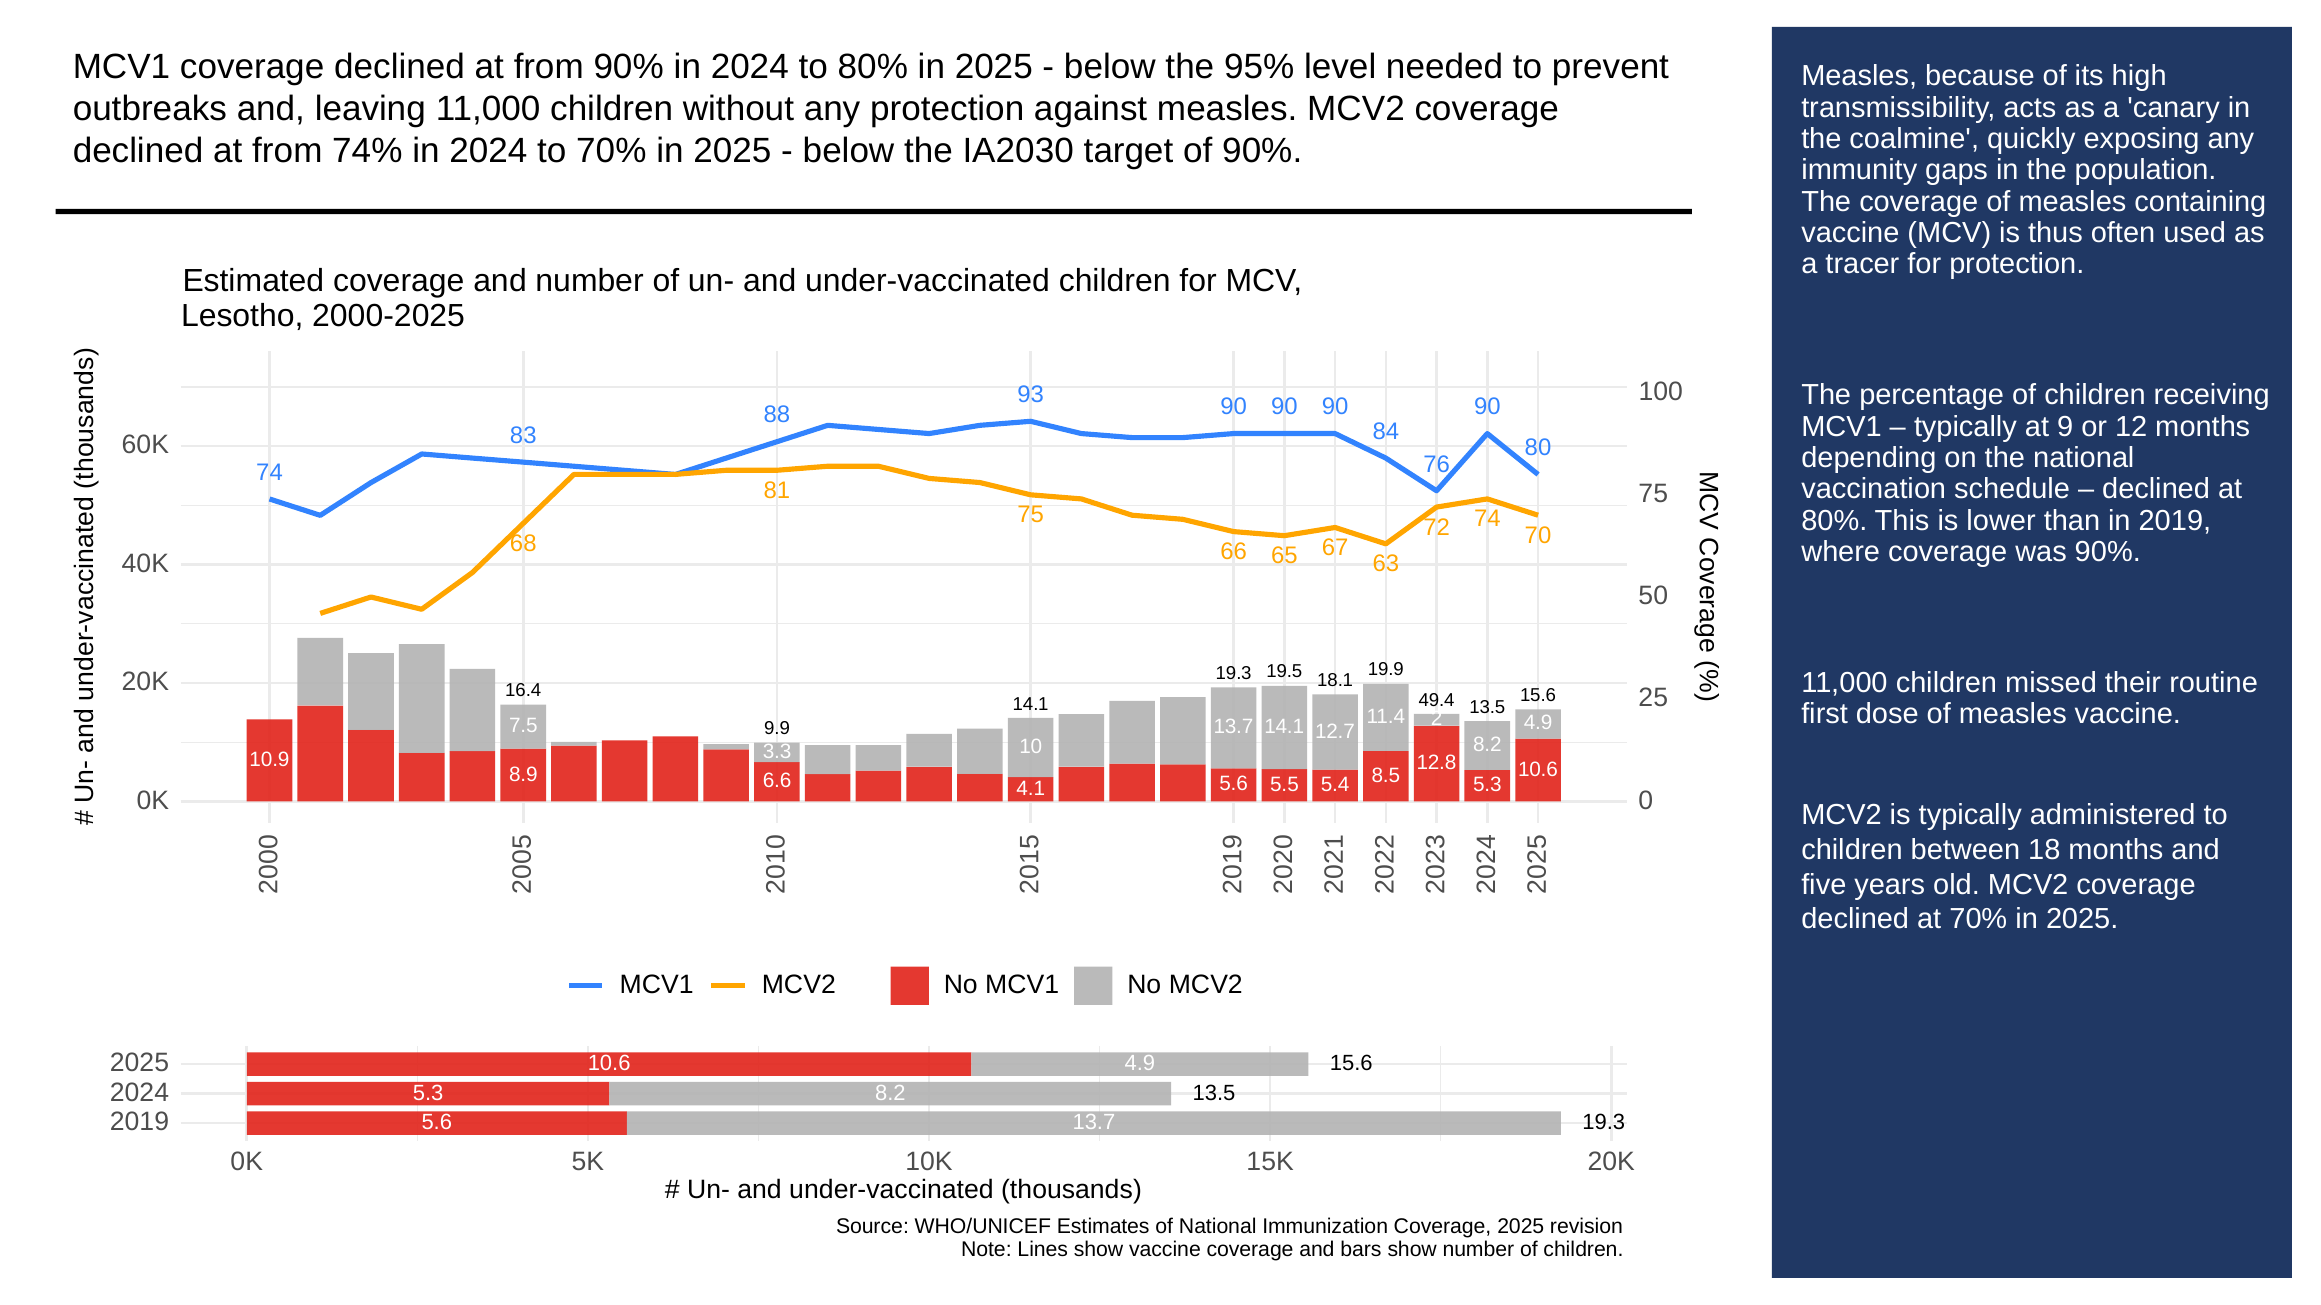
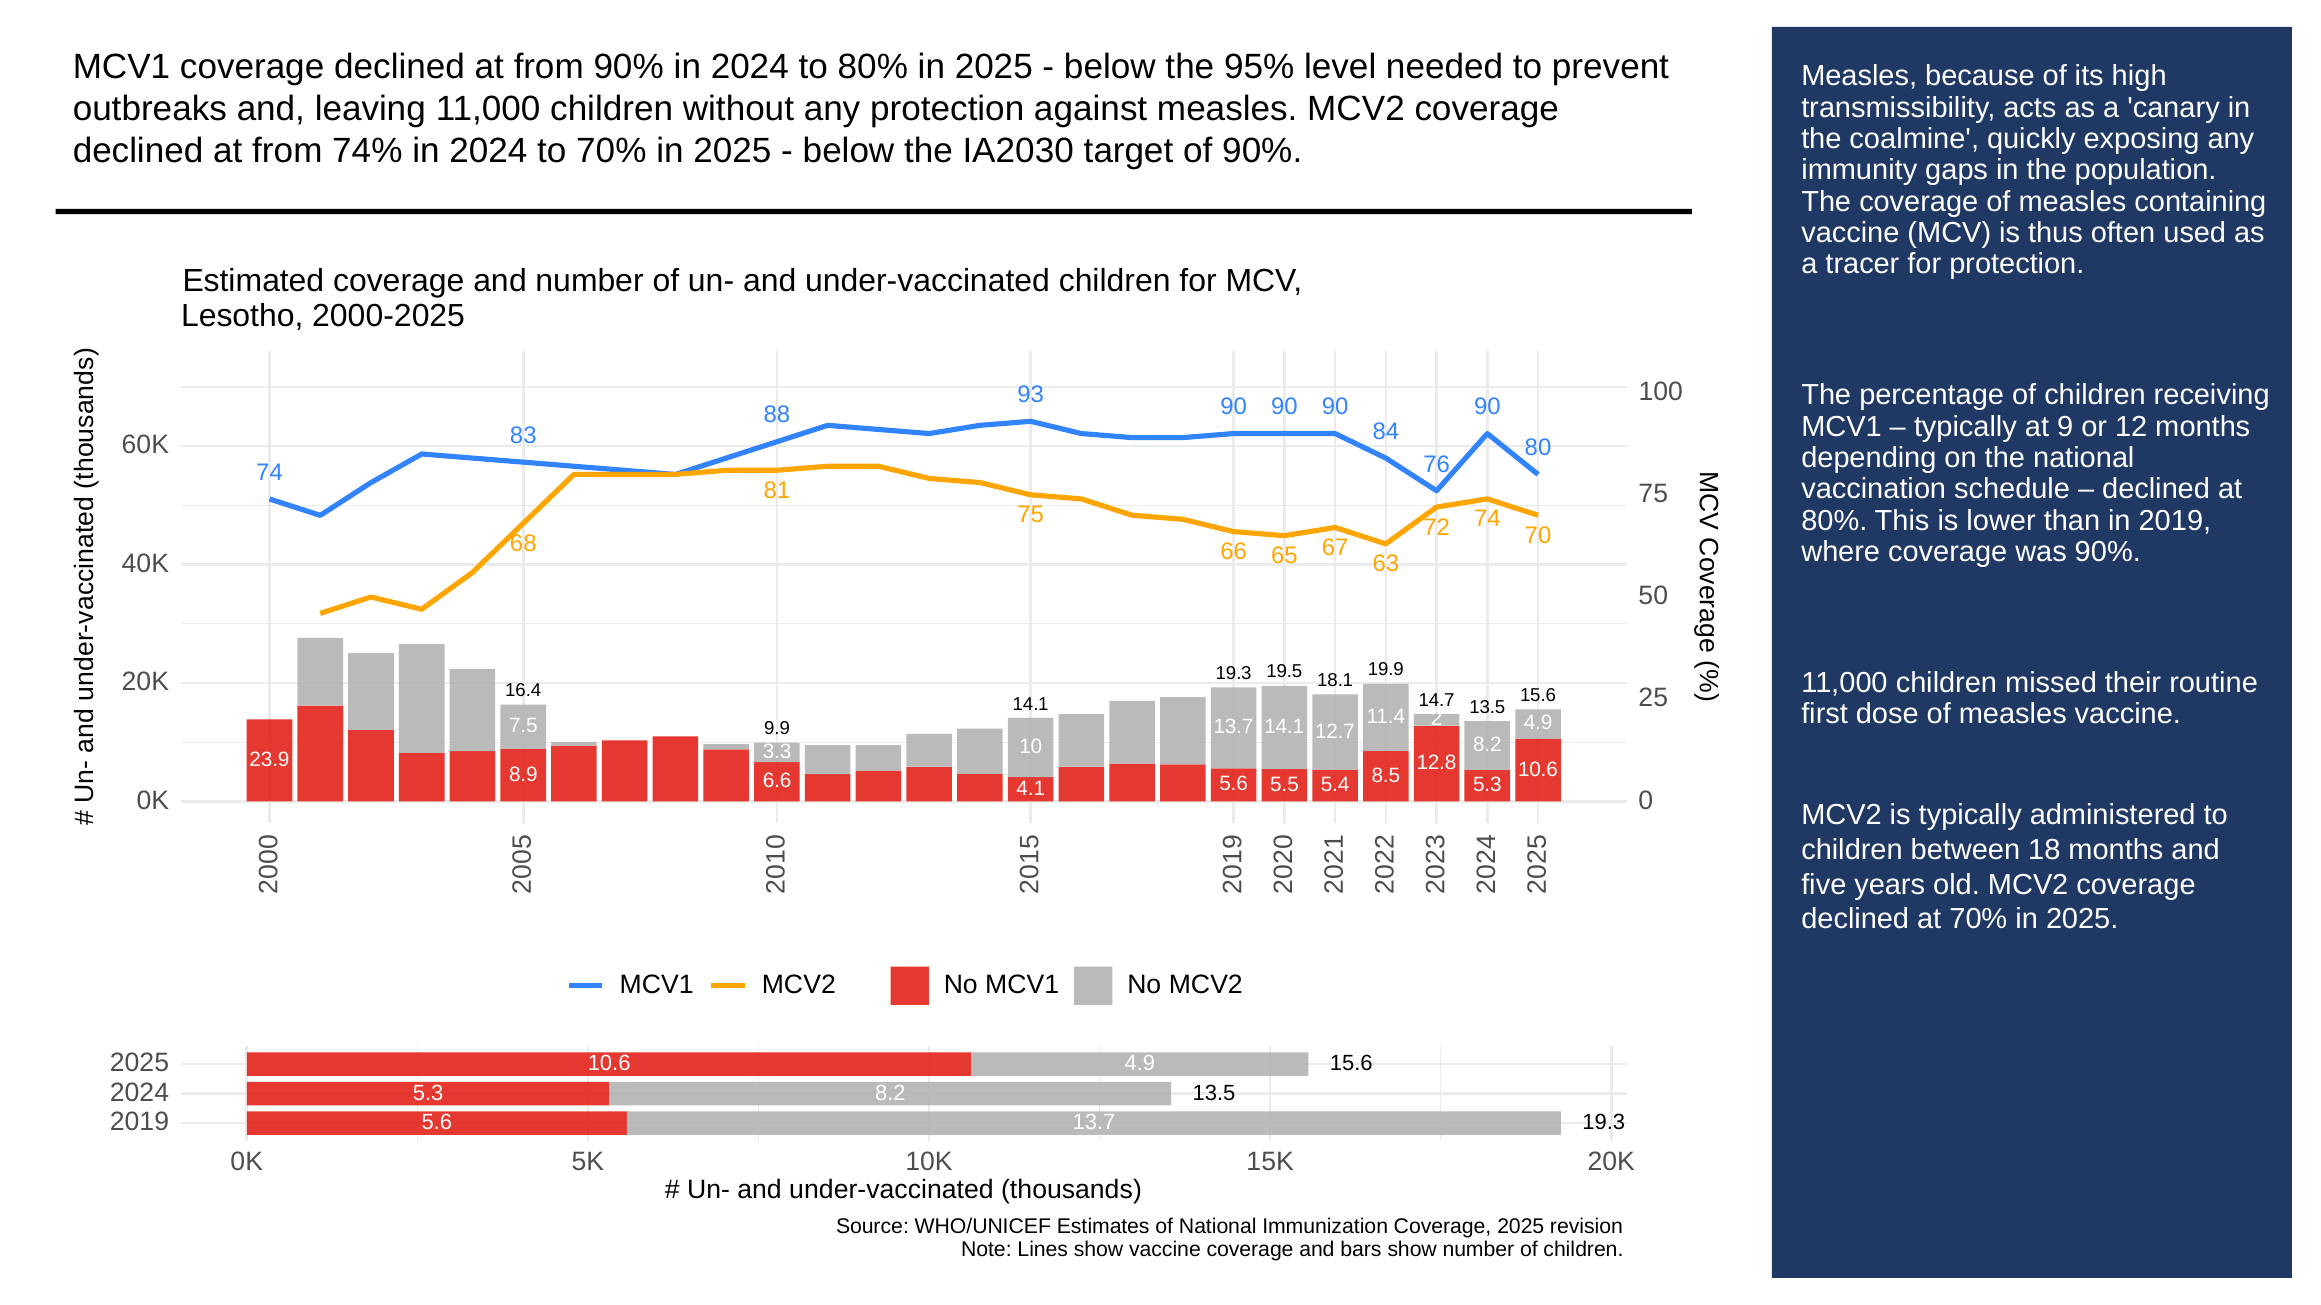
49.4: 49.4 -> 14.7
10.9: 10.9 -> 23.9
